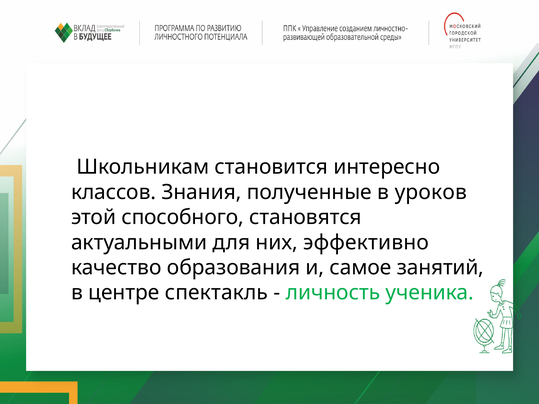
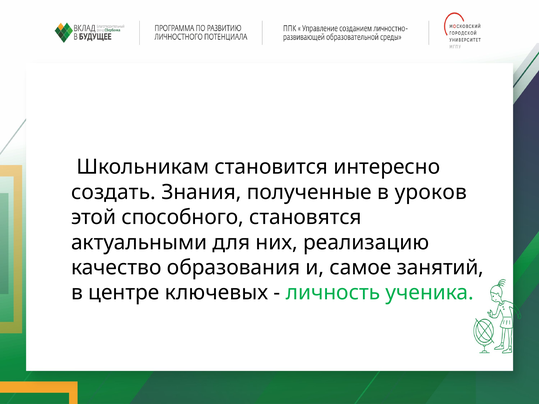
классов: классов -> создать
эффективно: эффективно -> реализацию
спектакль: спектакль -> ключевых
